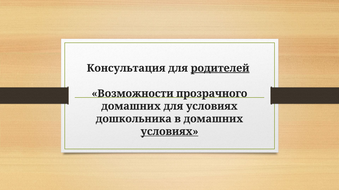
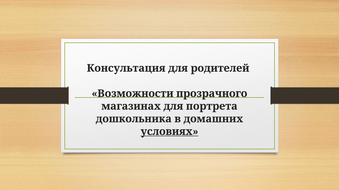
родителей underline: present -> none
домашних at (131, 107): домашних -> магазинах
для условиях: условиях -> портрета
